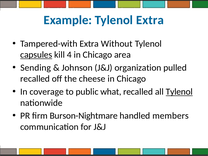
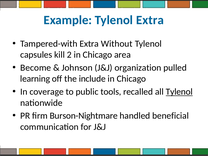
capsules underline: present -> none
4: 4 -> 2
Sending: Sending -> Become
recalled at (35, 79): recalled -> learning
cheese: cheese -> include
what: what -> tools
members: members -> beneficial
